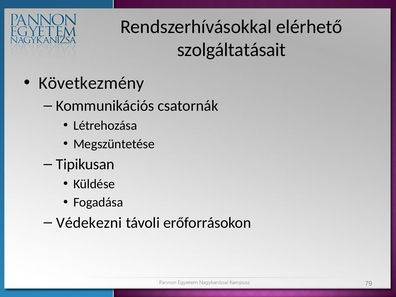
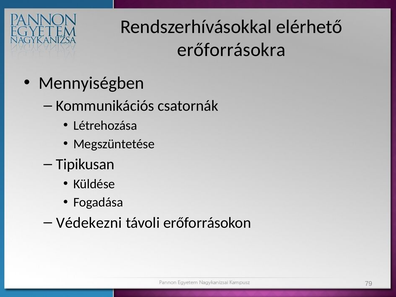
szolgáltatásait: szolgáltatásait -> erőforrásokra
Következmény: Következmény -> Mennyiségben
